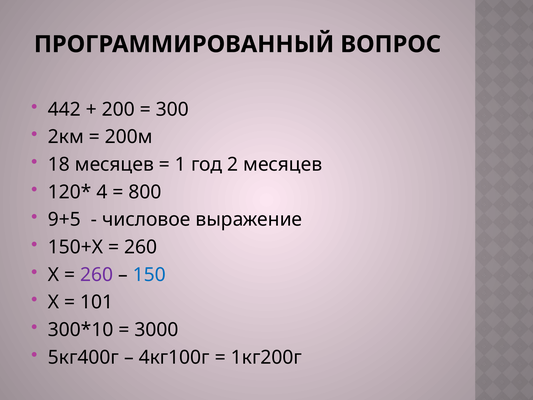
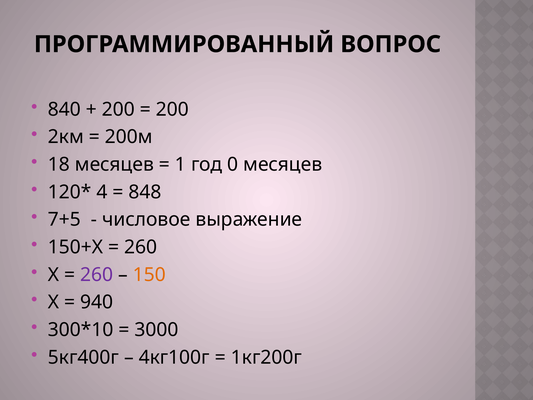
442: 442 -> 840
300 at (172, 109): 300 -> 200
2: 2 -> 0
800: 800 -> 848
9+5: 9+5 -> 7+5
150 colour: blue -> orange
101: 101 -> 940
